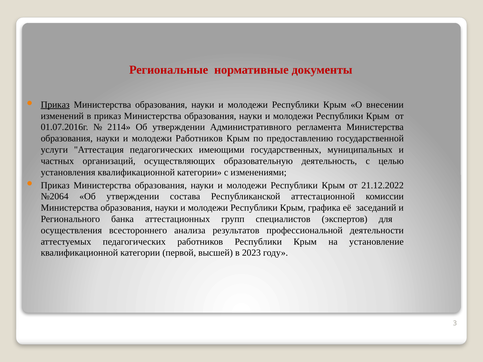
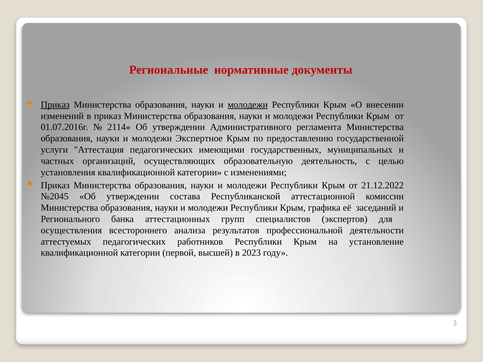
молодежи at (248, 105) underline: none -> present
молодежи Работников: Работников -> Экспертное
№2064: №2064 -> №2045
